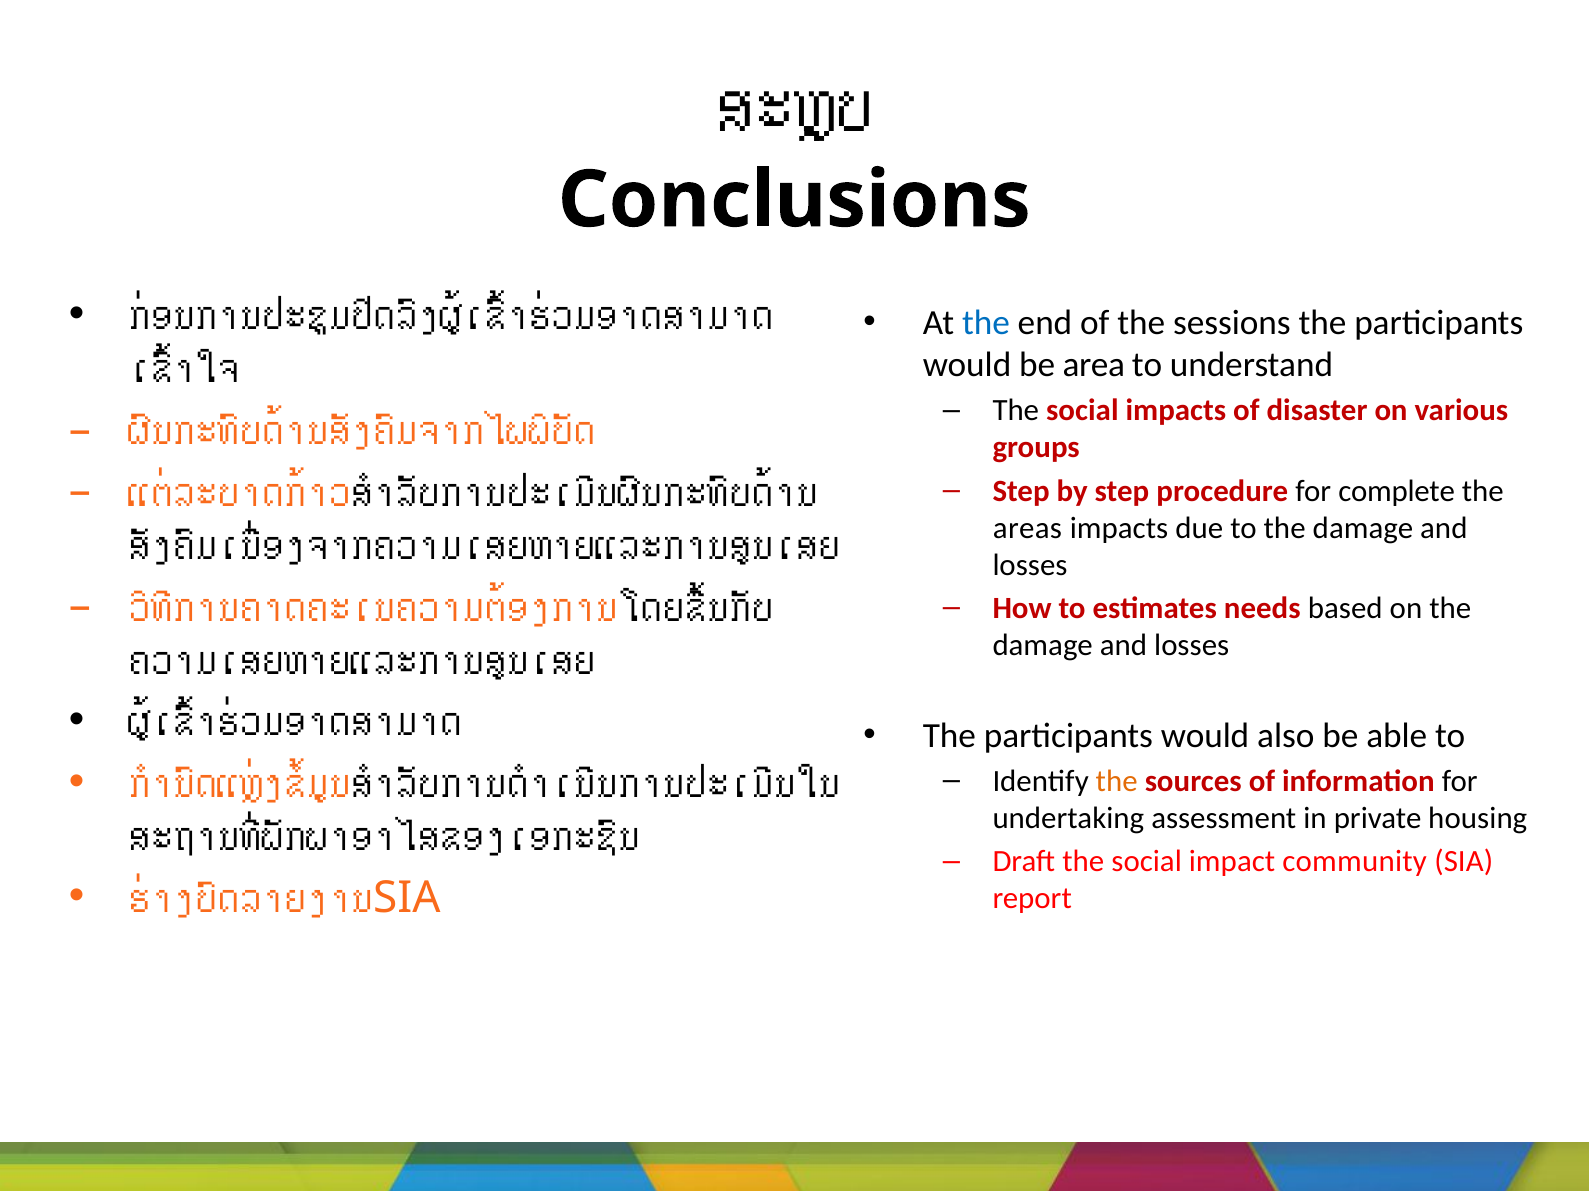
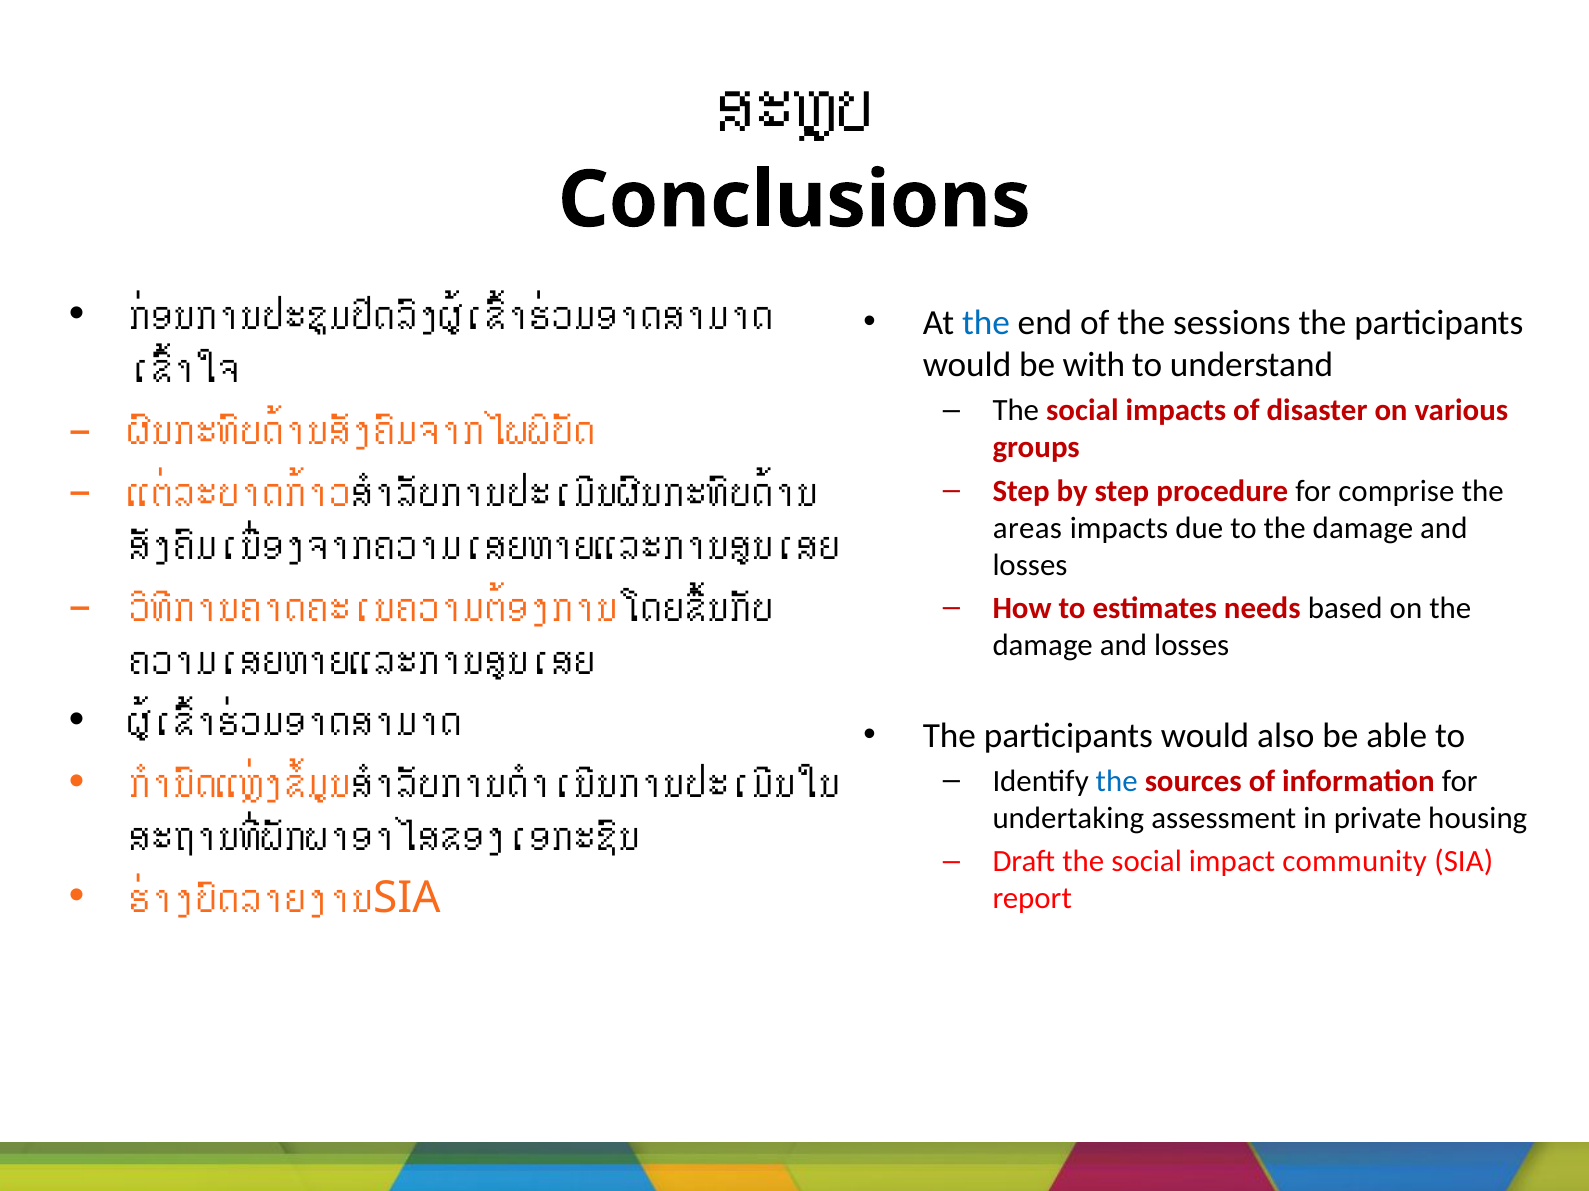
area: area -> with
complete: complete -> comprise
the at (1117, 782) colour: orange -> blue
